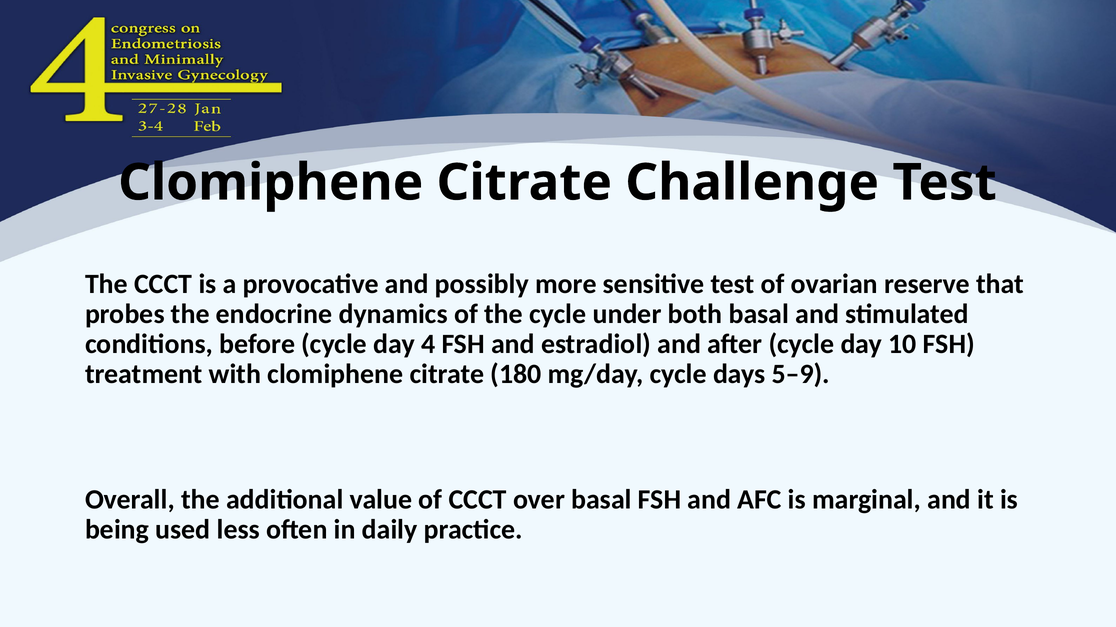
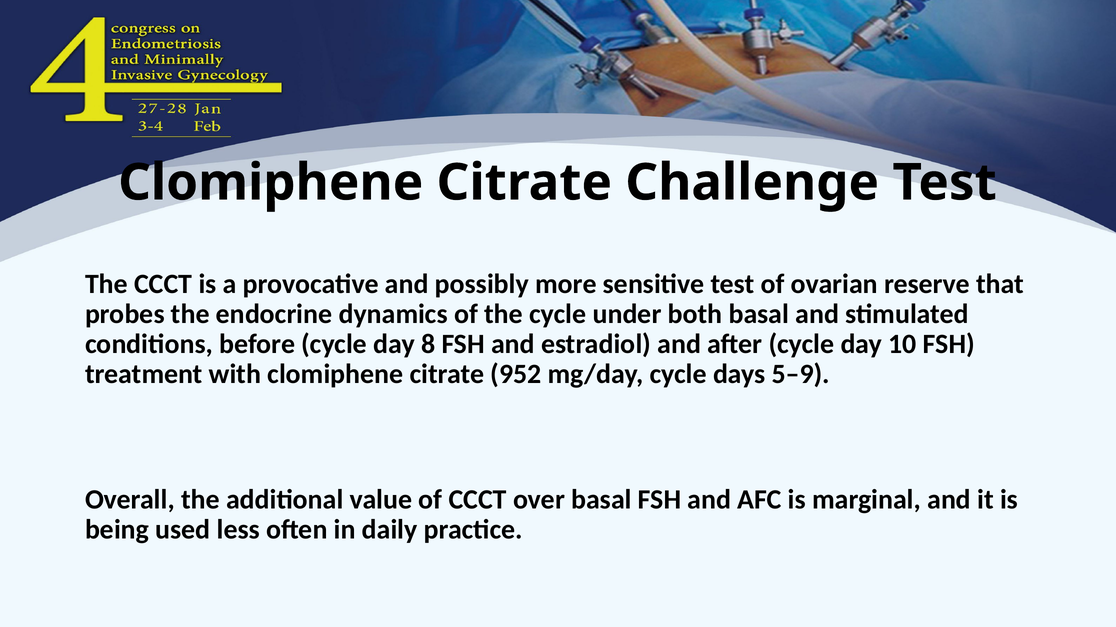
4: 4 -> 8
180: 180 -> 952
